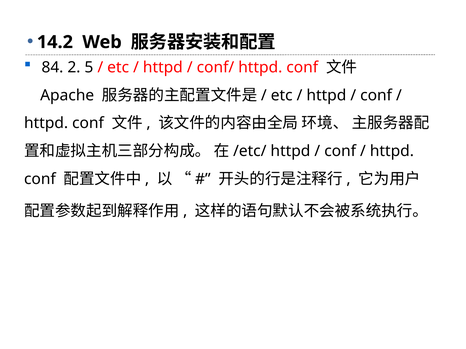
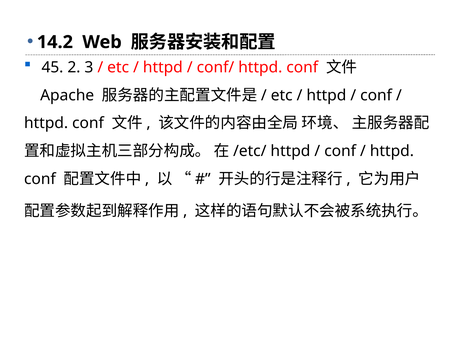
84: 84 -> 45
5: 5 -> 3
